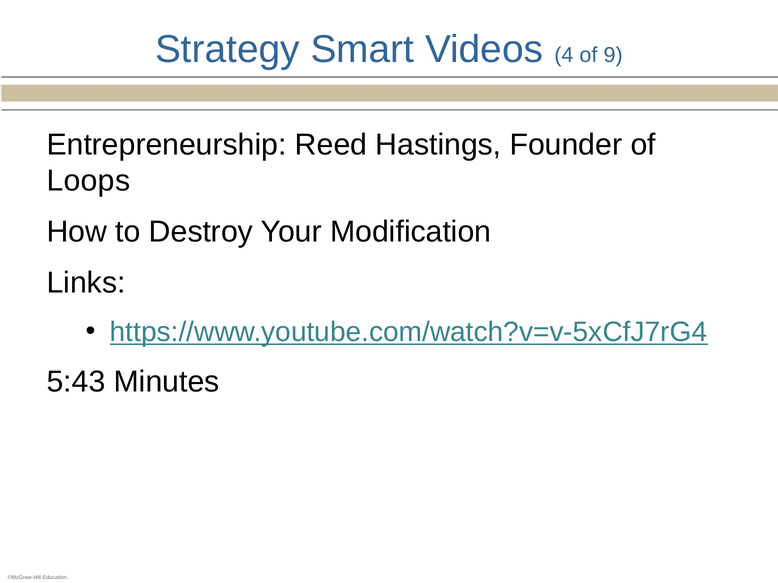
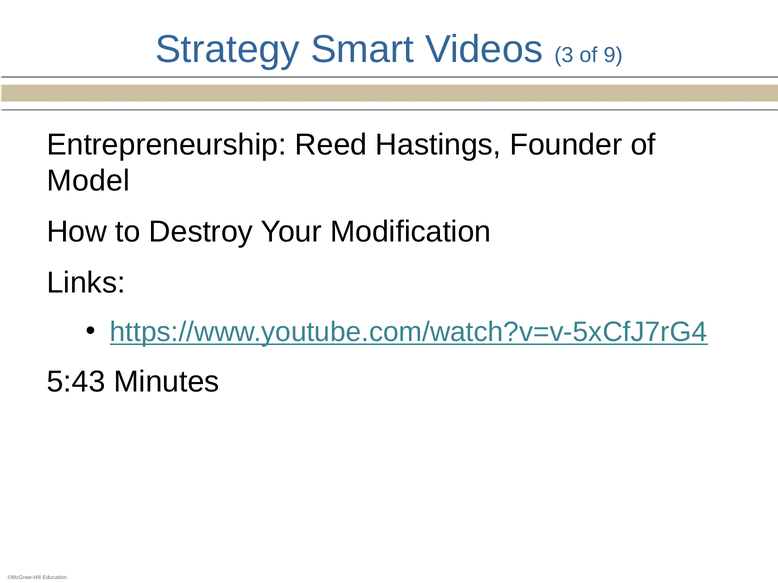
4: 4 -> 3
Loops: Loops -> Model
